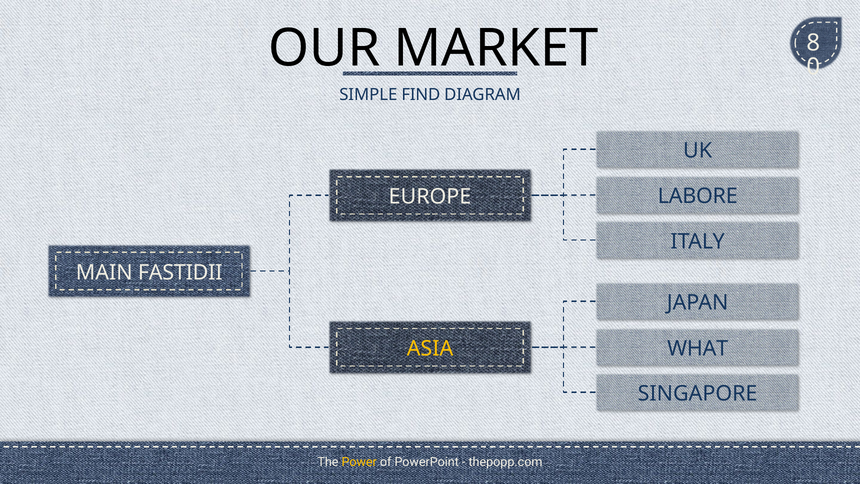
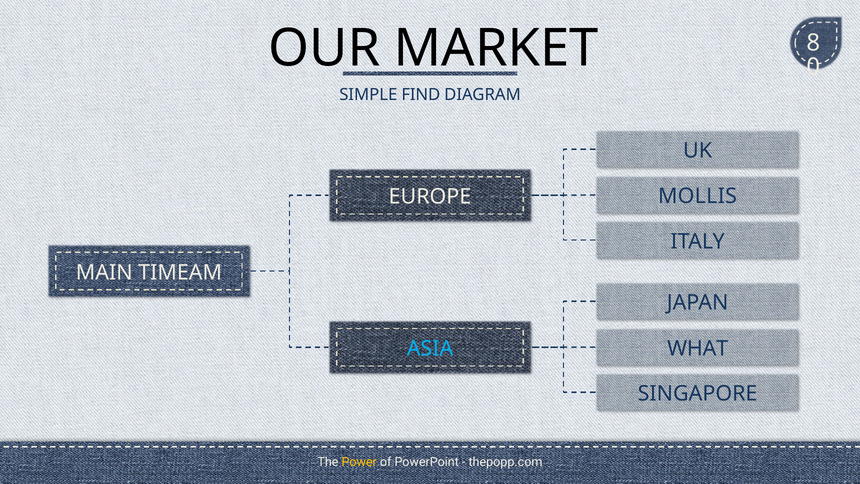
LABORE: LABORE -> MOLLIS
FASTIDII: FASTIDII -> TIMEAM
ASIA colour: yellow -> light blue
